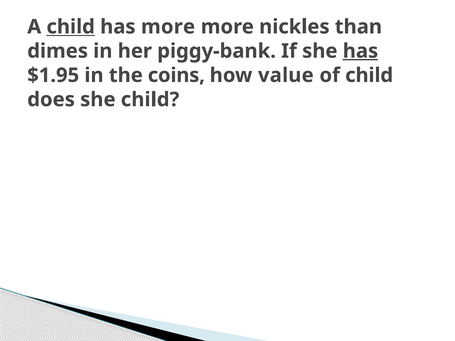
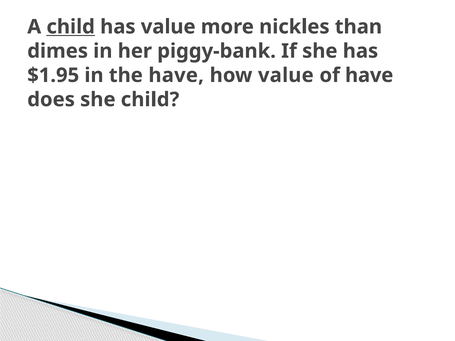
has more: more -> value
has at (360, 51) underline: present -> none
the coins: coins -> have
of child: child -> have
